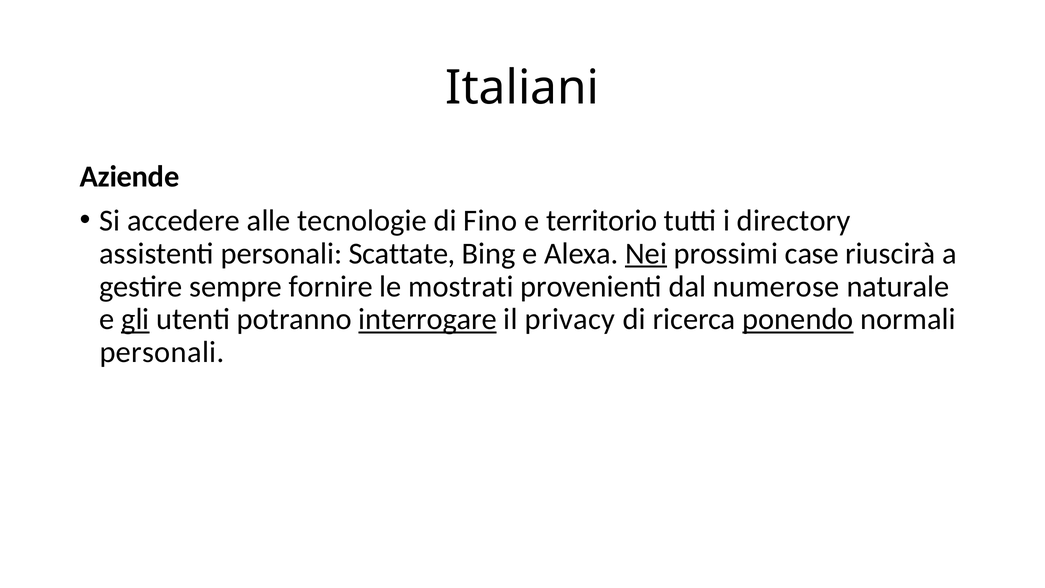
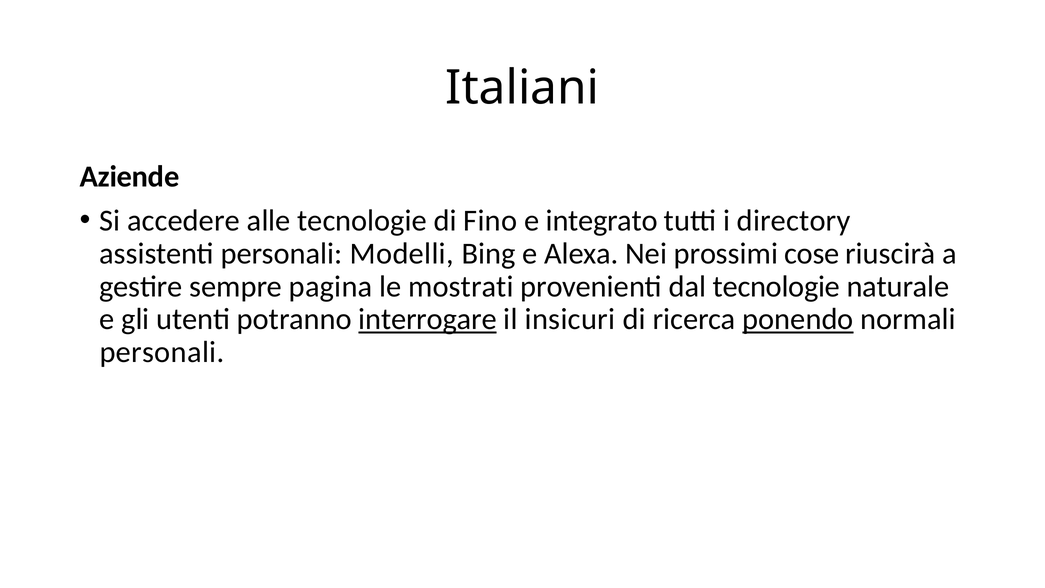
territorio: territorio -> integrato
Scattate: Scattate -> Modelli
Nei underline: present -> none
case: case -> cose
fornire: fornire -> pagina
dal numerose: numerose -> tecnologie
gli underline: present -> none
privacy: privacy -> insicuri
